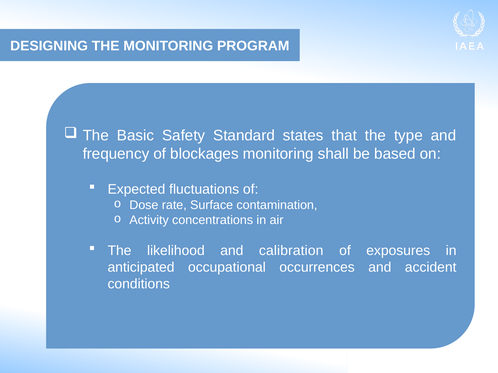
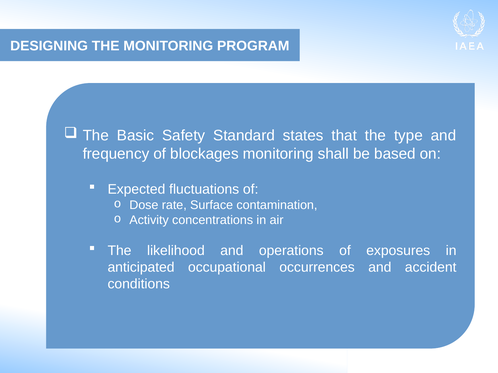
calibration: calibration -> operations
